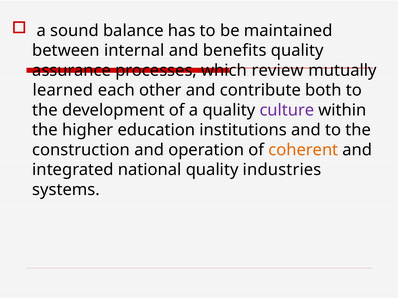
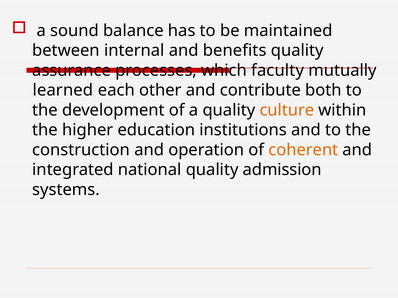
review: review -> faculty
culture colour: purple -> orange
industries: industries -> admission
